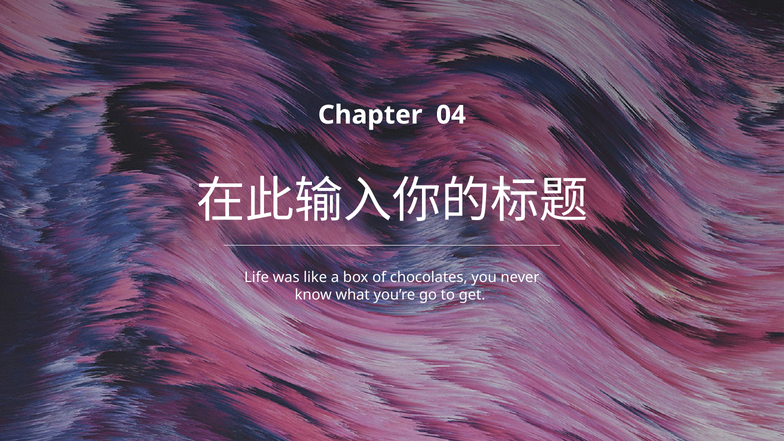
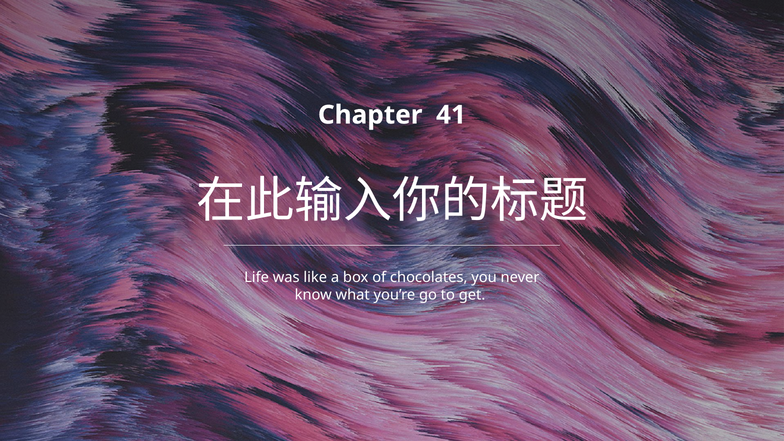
04: 04 -> 41
